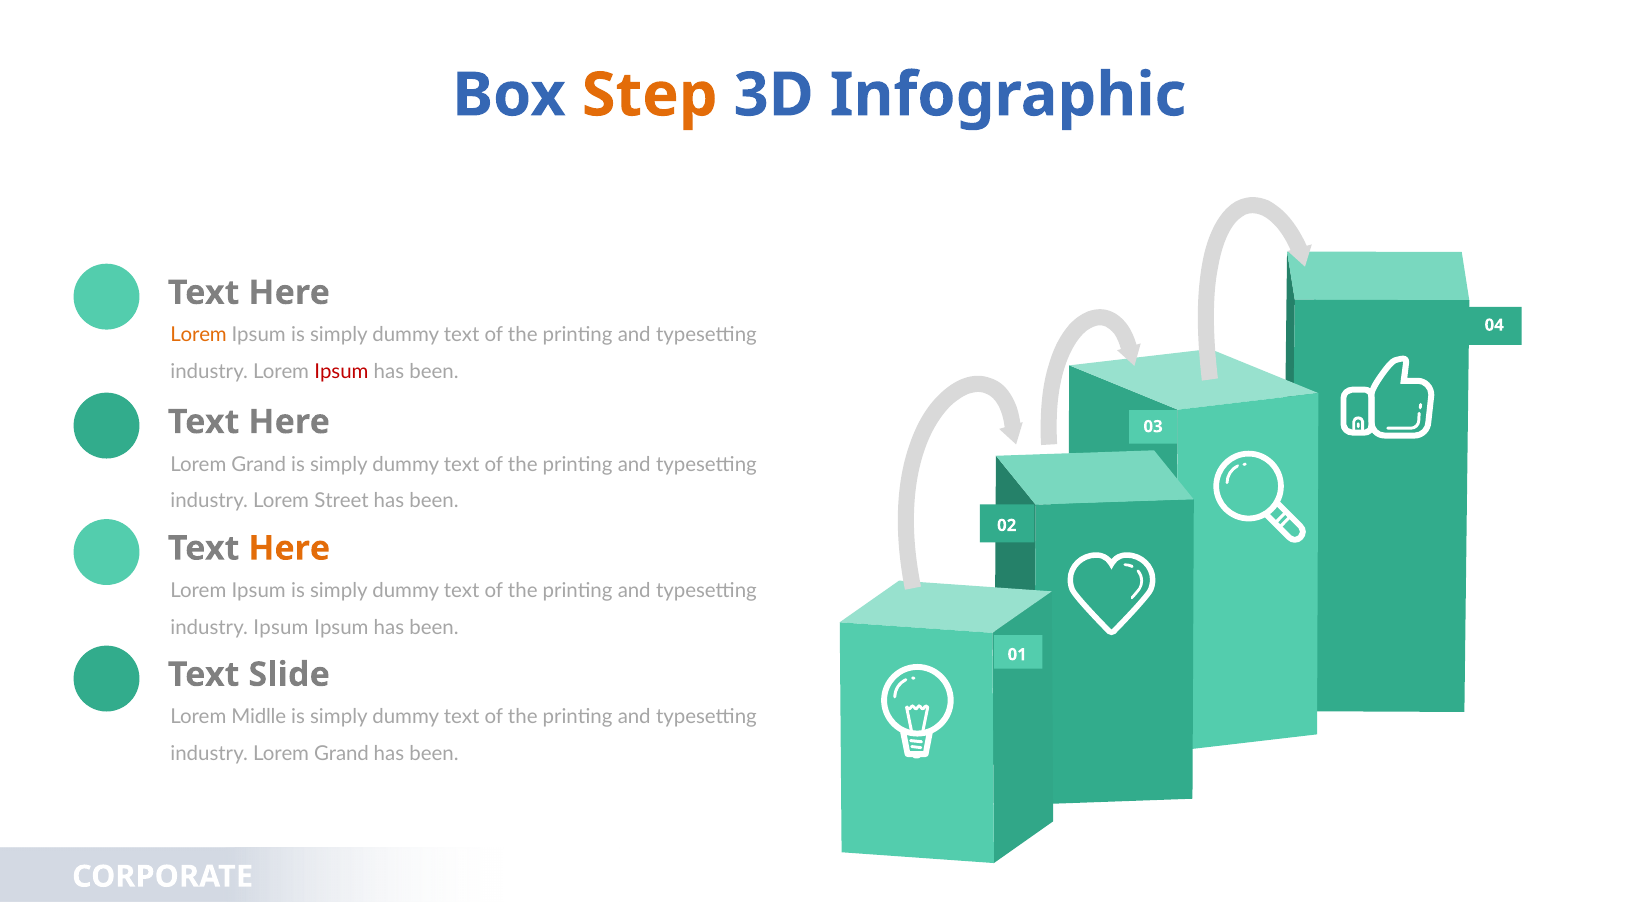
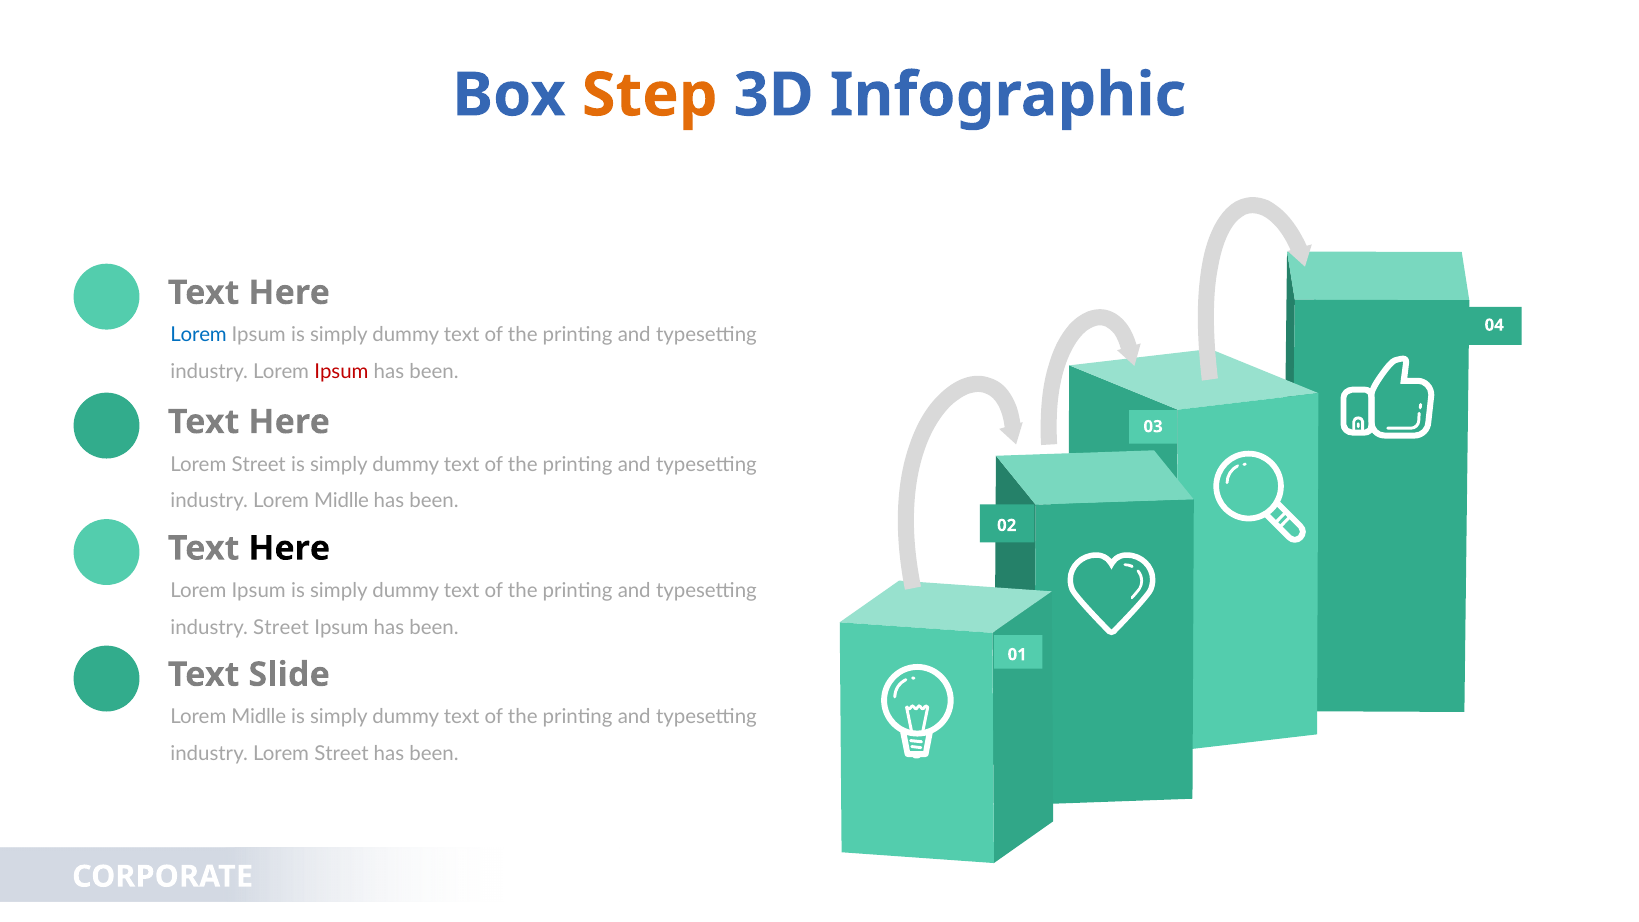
Lorem at (199, 335) colour: orange -> blue
Grand at (259, 464): Grand -> Street
industry Lorem Street: Street -> Midlle
Here at (289, 548) colour: orange -> black
industry Ipsum: Ipsum -> Street
industry Lorem Grand: Grand -> Street
